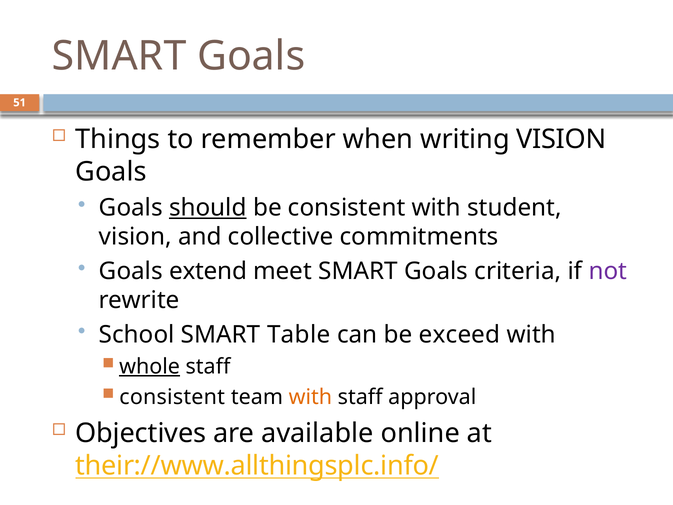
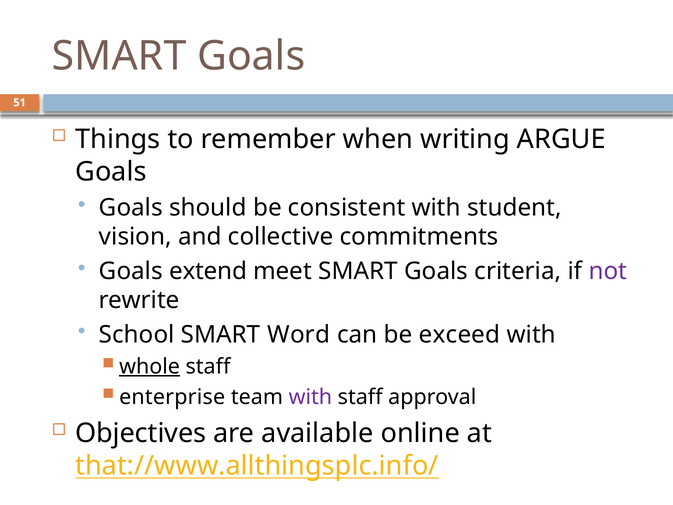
writing VISION: VISION -> ARGUE
should underline: present -> none
Table: Table -> Word
consistent at (172, 397): consistent -> enterprise
with at (310, 397) colour: orange -> purple
their://www.allthingsplc.info/: their://www.allthingsplc.info/ -> that://www.allthingsplc.info/
